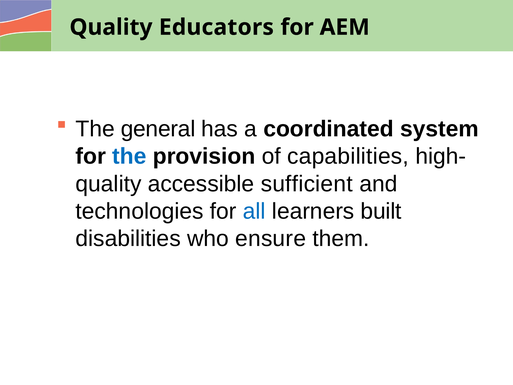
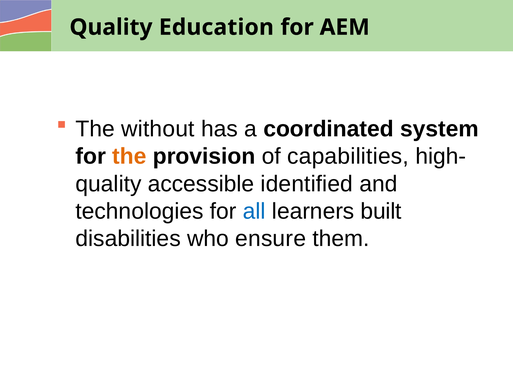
Educators: Educators -> Education
general: general -> without
the at (129, 156) colour: blue -> orange
sufficient: sufficient -> identified
